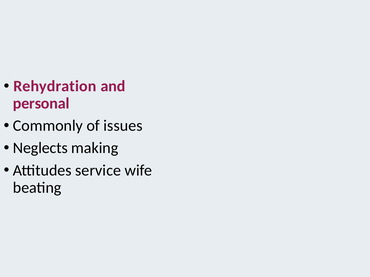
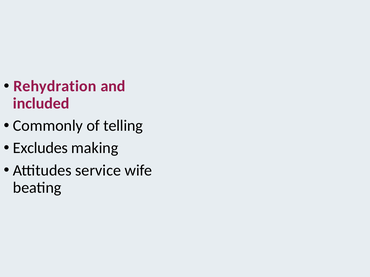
personal: personal -> included
issues: issues -> telling
Neglects: Neglects -> Excludes
